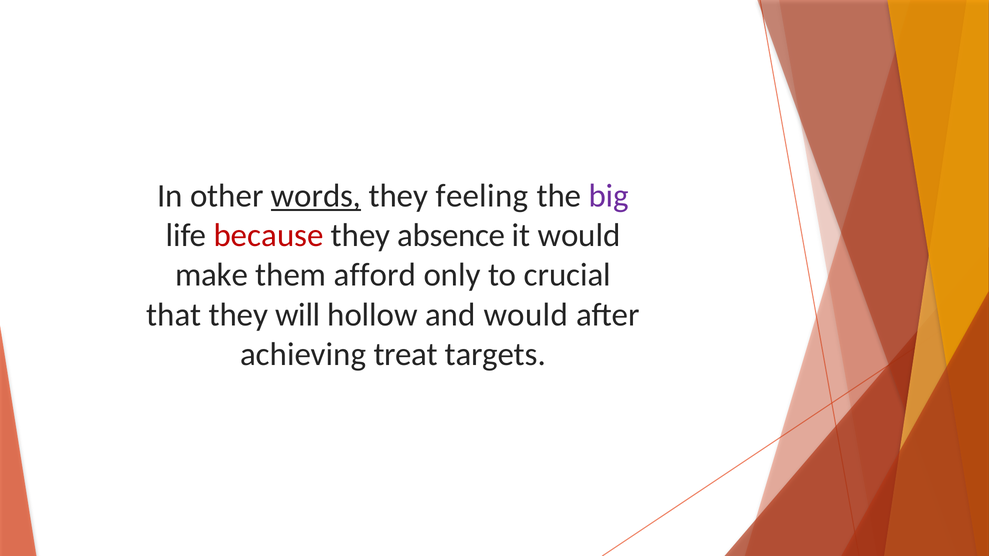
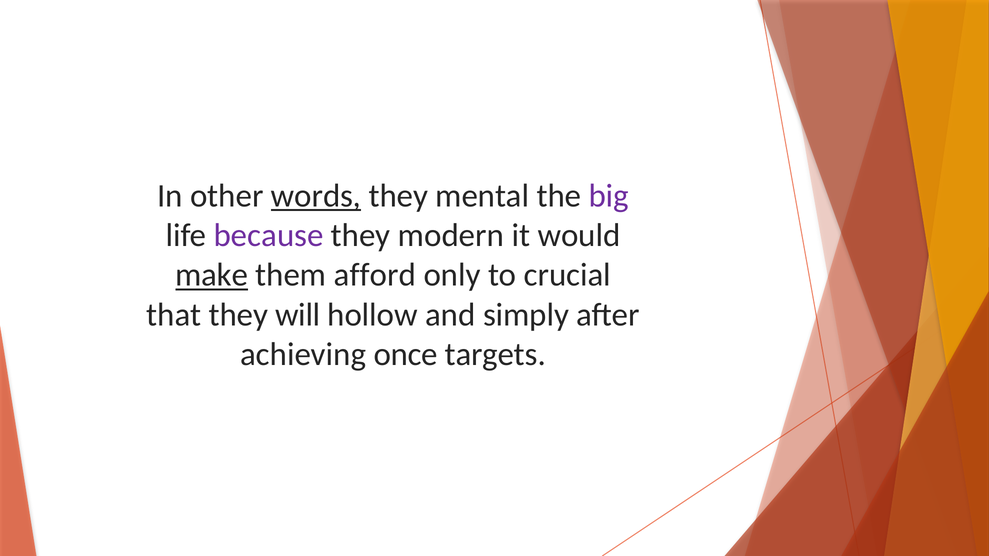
feeling: feeling -> mental
because colour: red -> purple
absence: absence -> modern
make underline: none -> present
and would: would -> simply
treat: treat -> once
